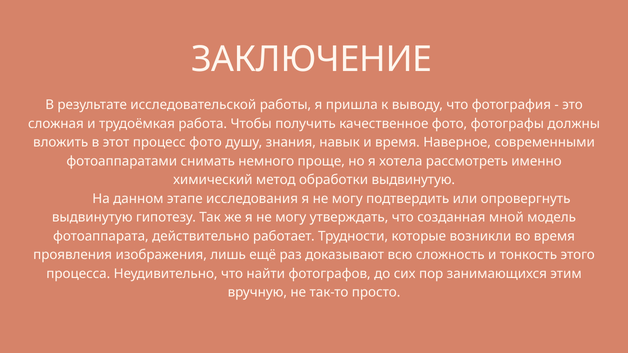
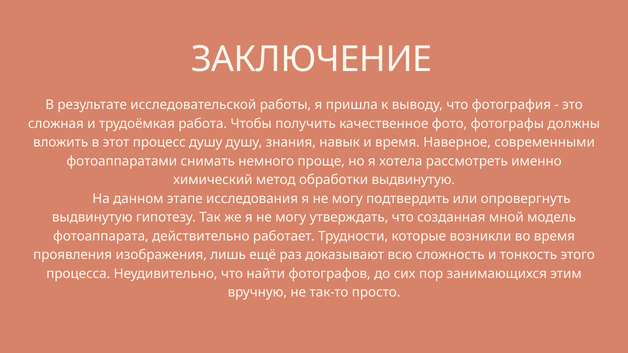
процесс фото: фото -> душу
